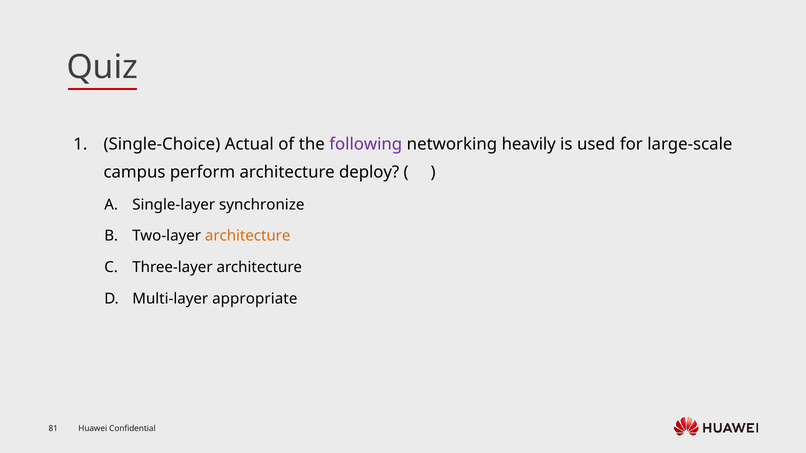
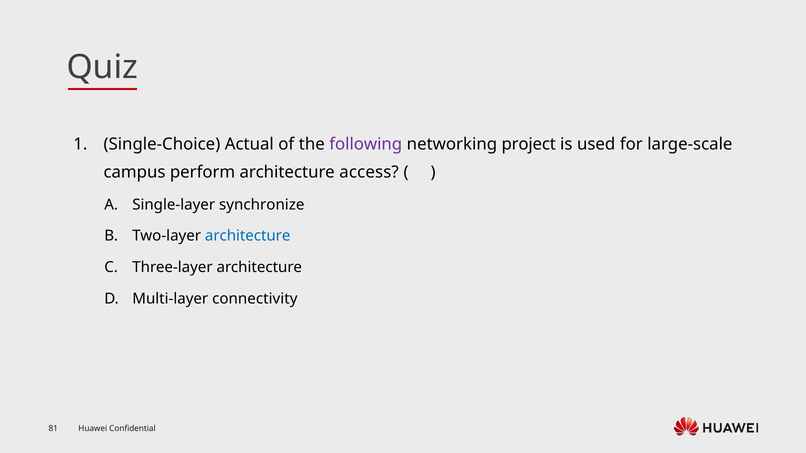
heavily: heavily -> project
deploy: deploy -> access
architecture at (248, 236) colour: orange -> blue
appropriate: appropriate -> connectivity
